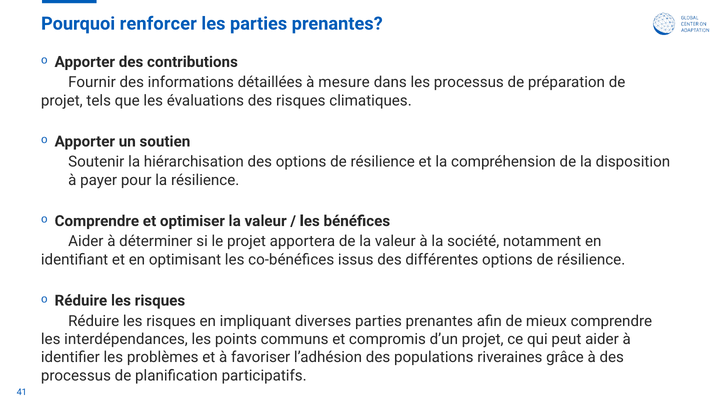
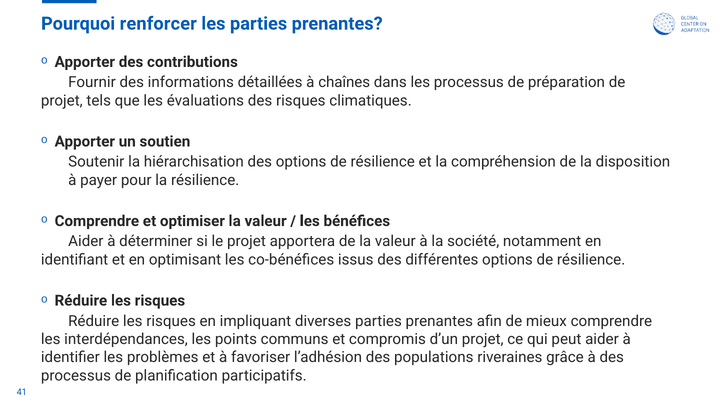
mesure: mesure -> chaînes
